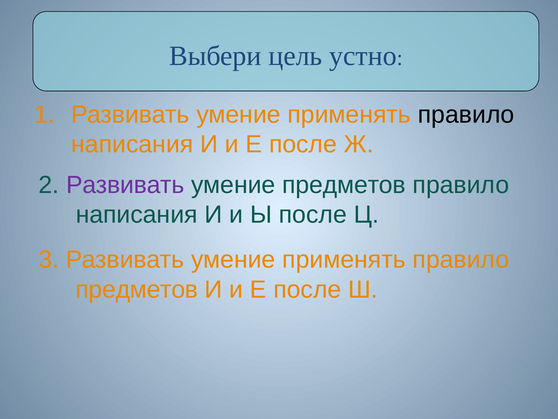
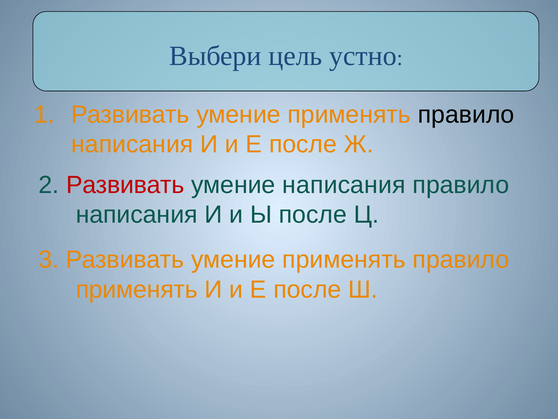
Развивать at (125, 185) colour: purple -> red
умение предметов: предметов -> написания
предметов at (137, 289): предметов -> применять
